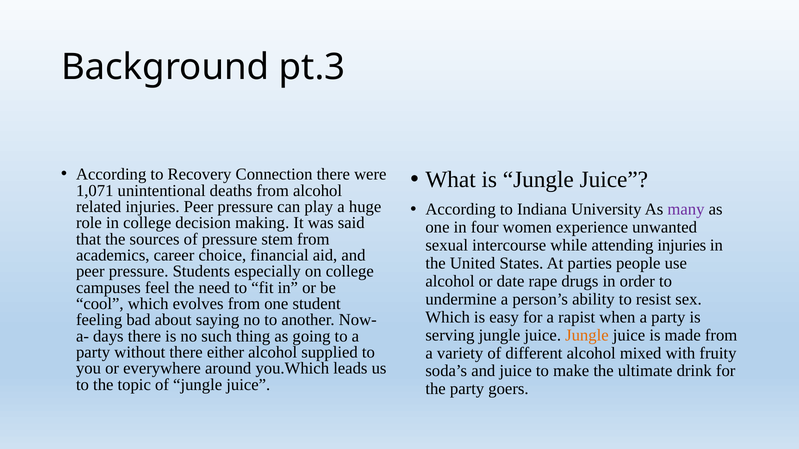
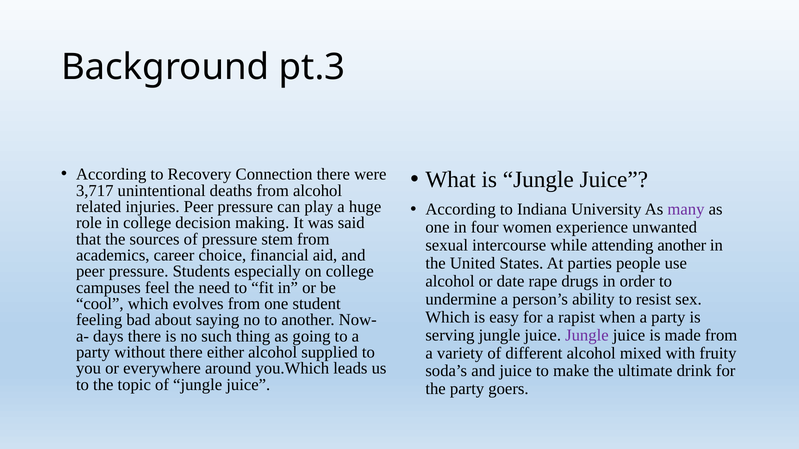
1,071: 1,071 -> 3,717
attending injuries: injuries -> another
Jungle at (587, 335) colour: orange -> purple
